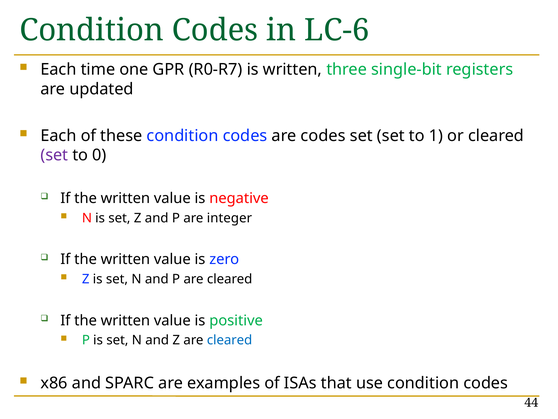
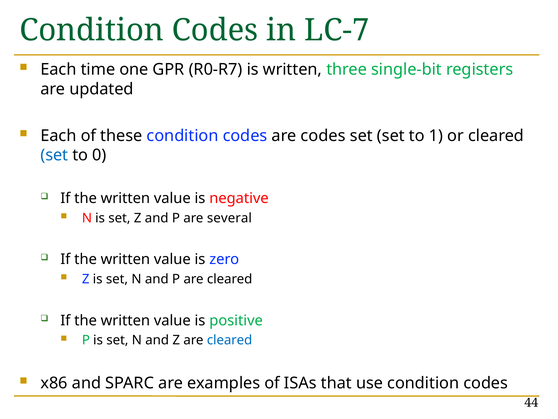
LC-6: LC-6 -> LC-7
set at (54, 155) colour: purple -> blue
integer: integer -> several
